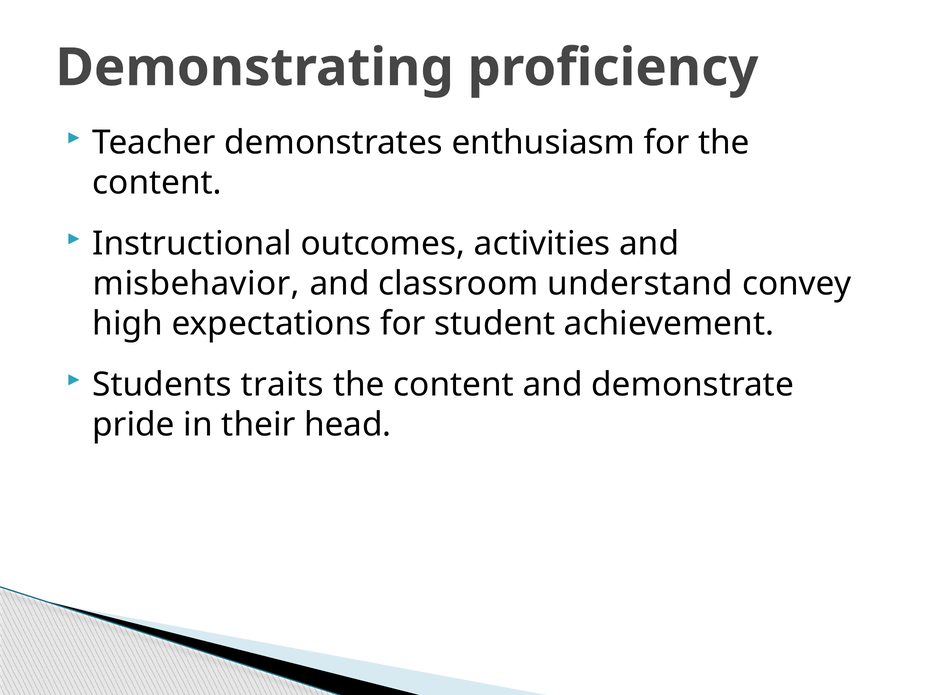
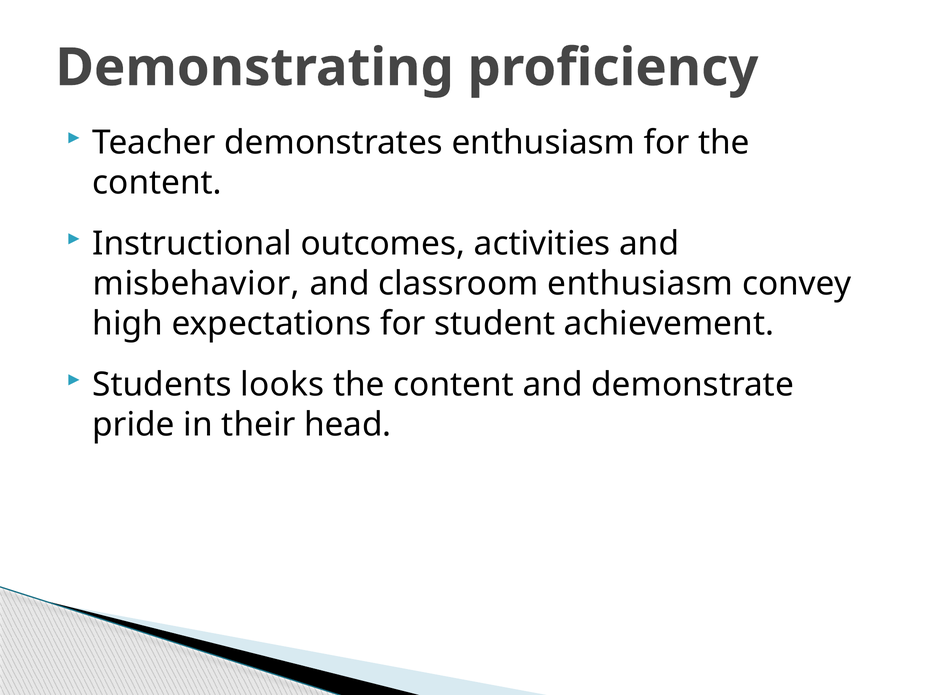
classroom understand: understand -> enthusiasm
traits: traits -> looks
